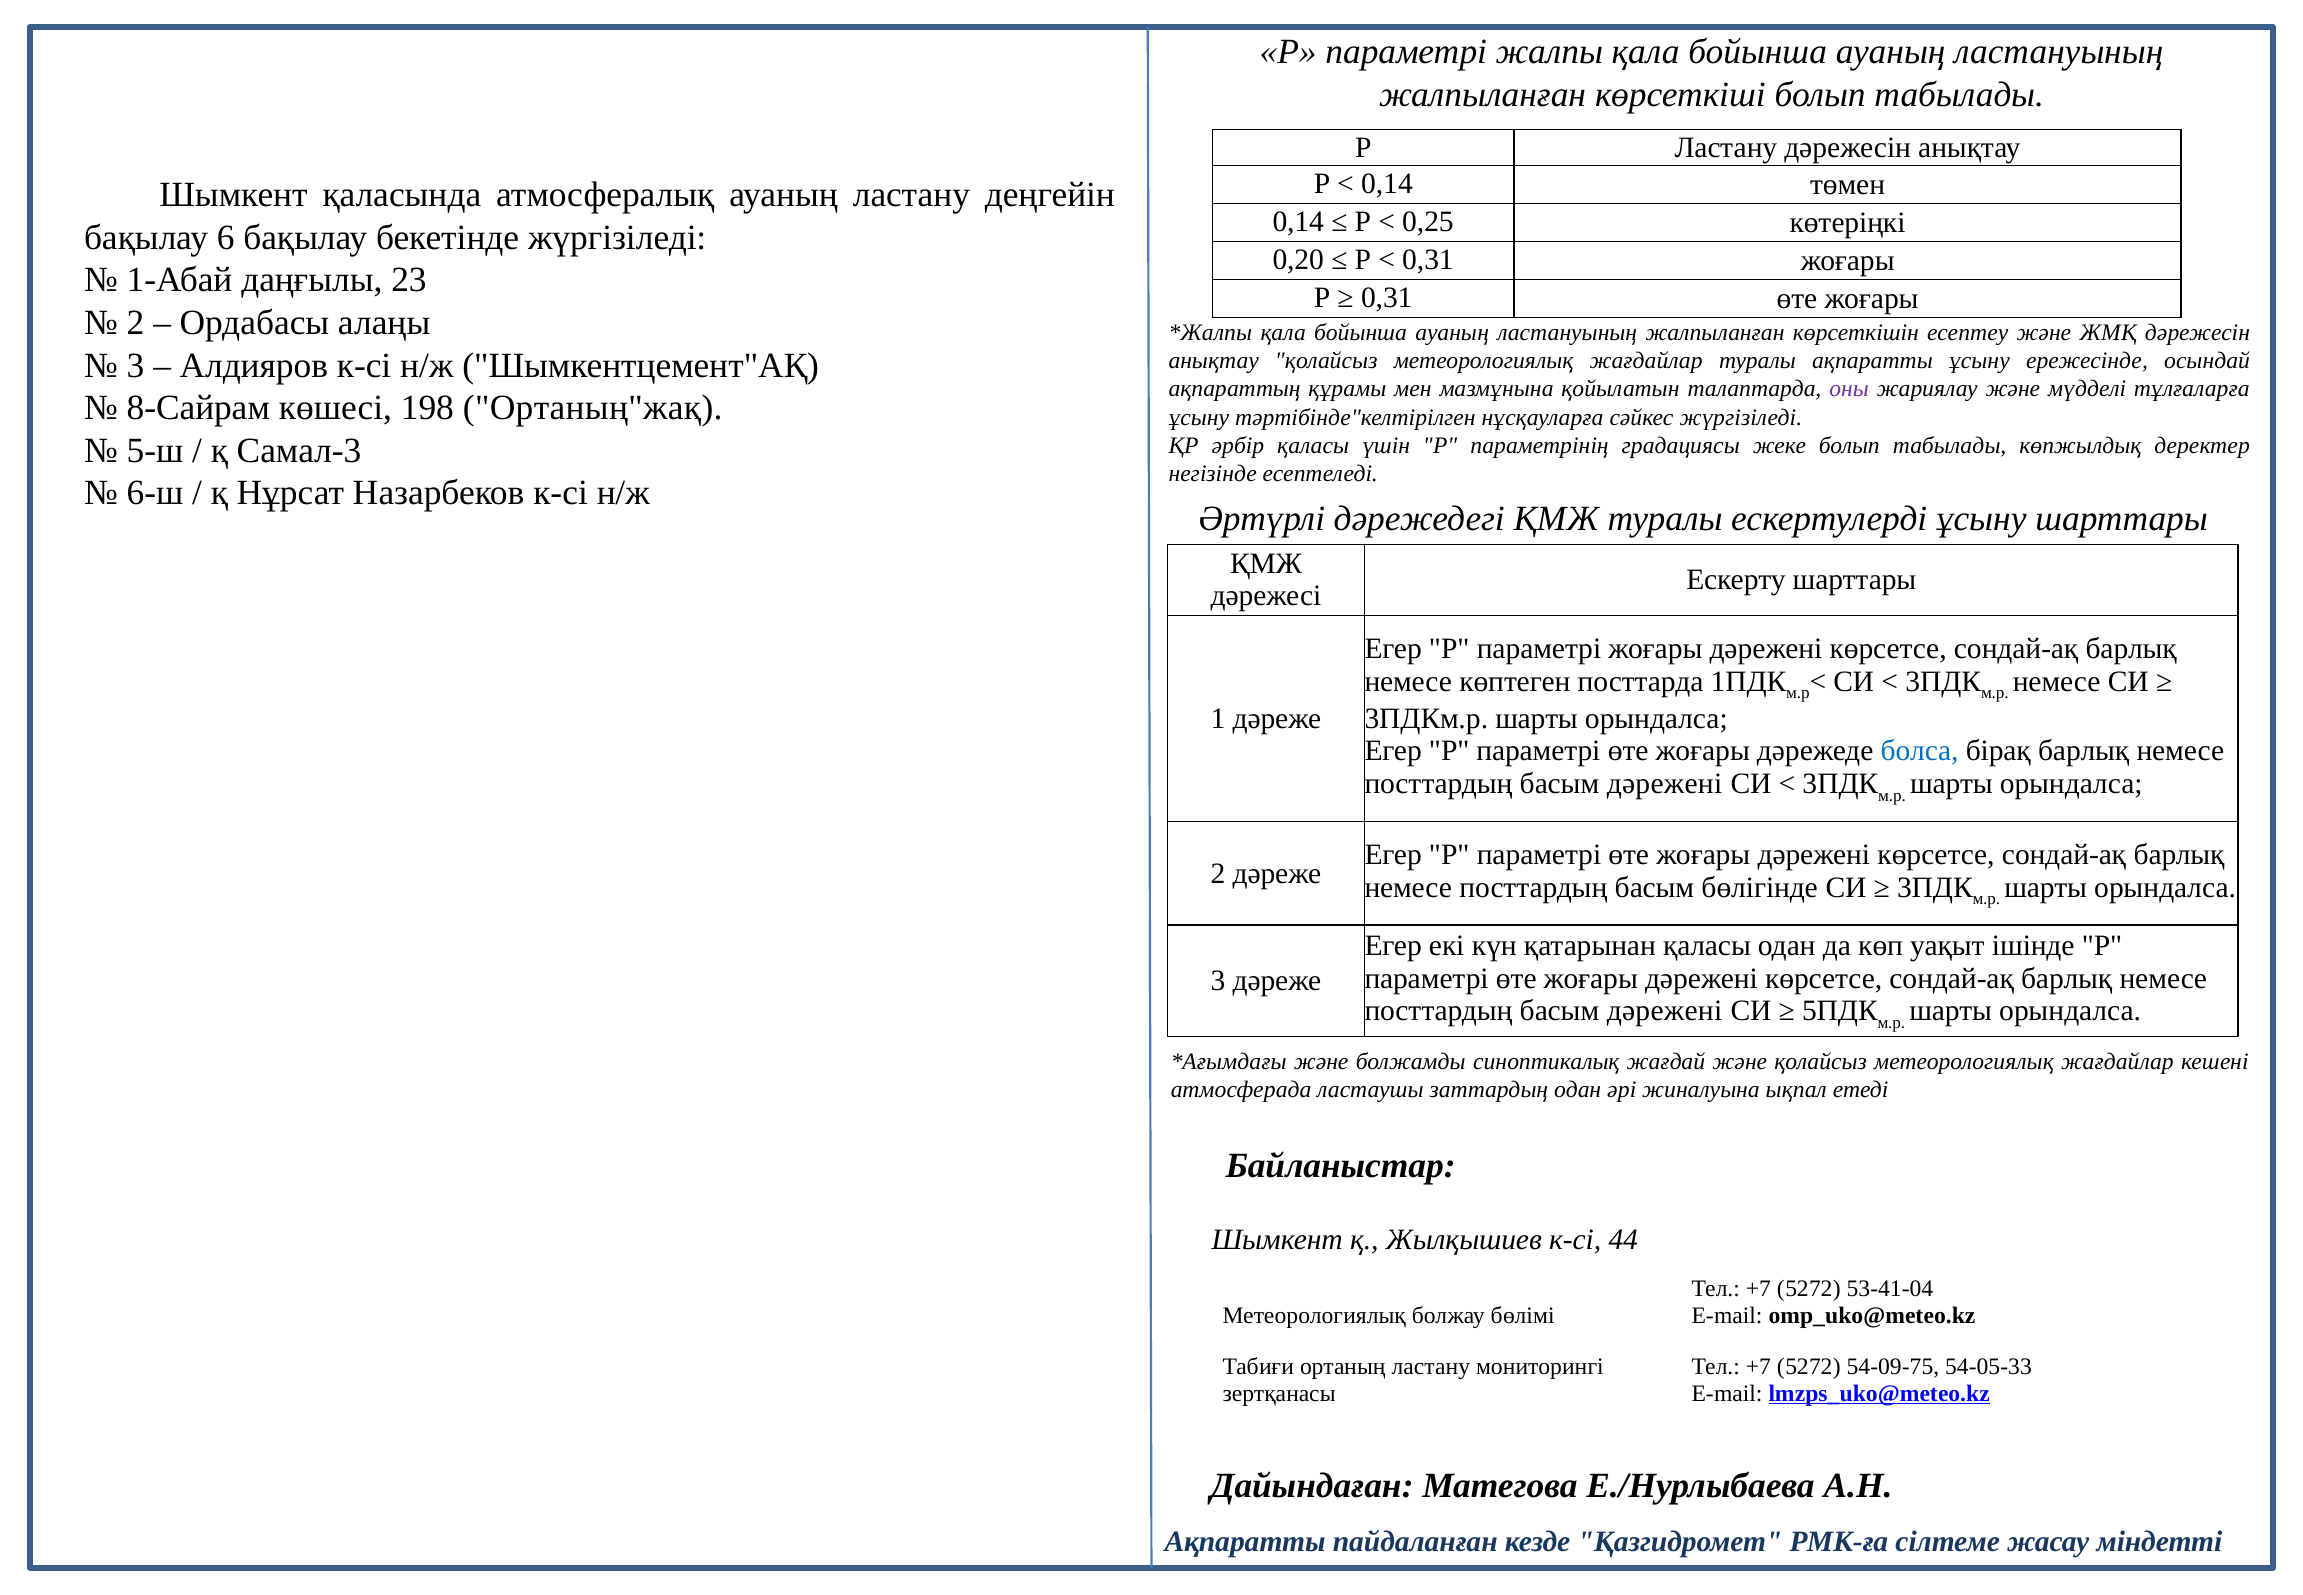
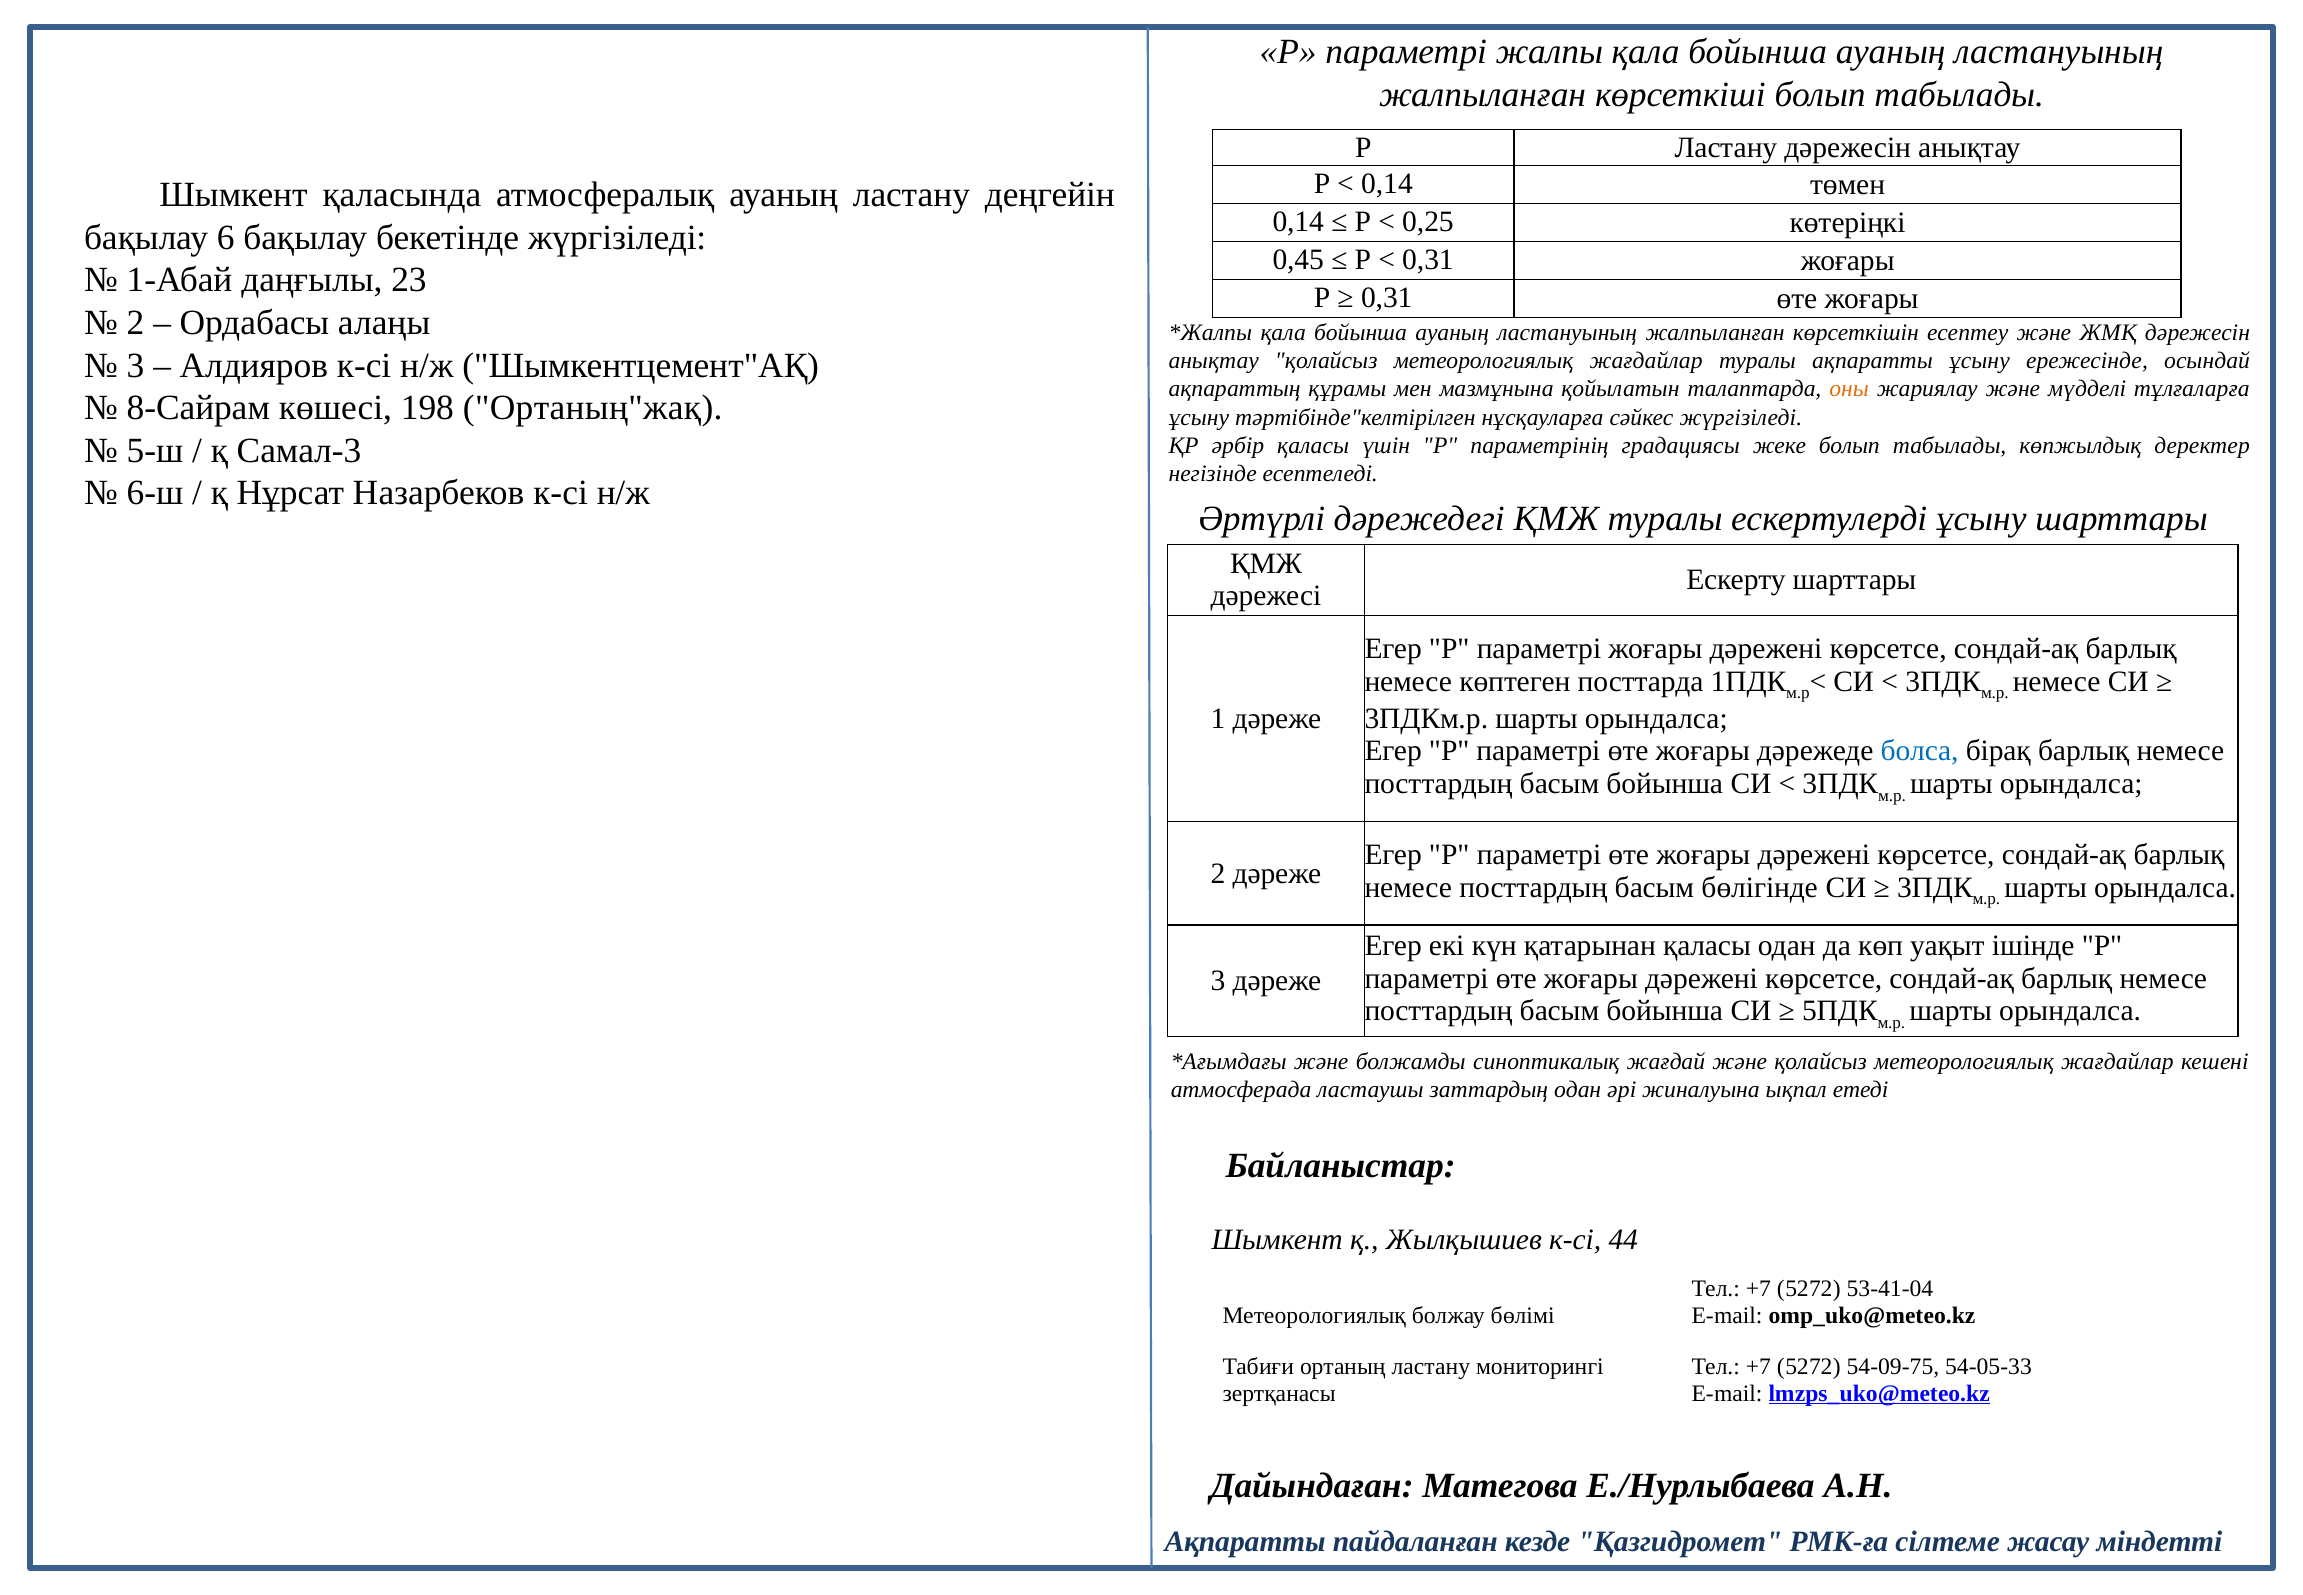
0,20: 0,20 -> 0,45
оны colour: purple -> orange
дәрежені at (1665, 784): дәрежені -> бойынша
дәрежені at (1665, 1011): дәрежені -> бойынша
